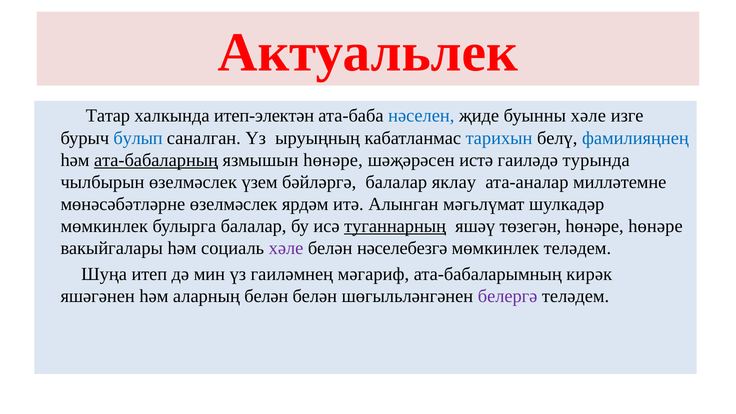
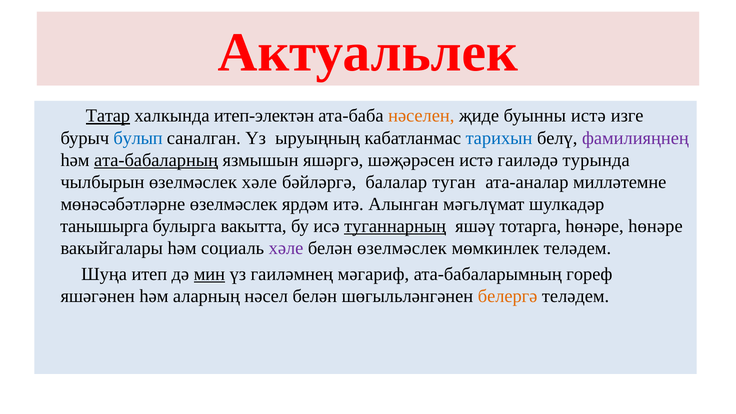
Татар underline: none -> present
нәселен colour: blue -> orange
буынны хәле: хәле -> истә
фамилияңнең colour: blue -> purple
язмышын һөнәре: һөнәре -> яшәргә
өзелмәслек үзем: үзем -> хәле
яклау: яклау -> туган
мөмкинлек at (104, 226): мөмкинлек -> танышырга
булырга балалар: балалар -> вакытта
төзегән: төзегән -> тотарга
белән нәселебезгә: нәселебезгә -> өзелмәслек
мин underline: none -> present
кирәк: кирәк -> гореф
аларның белән: белән -> нәсел
белергә colour: purple -> orange
